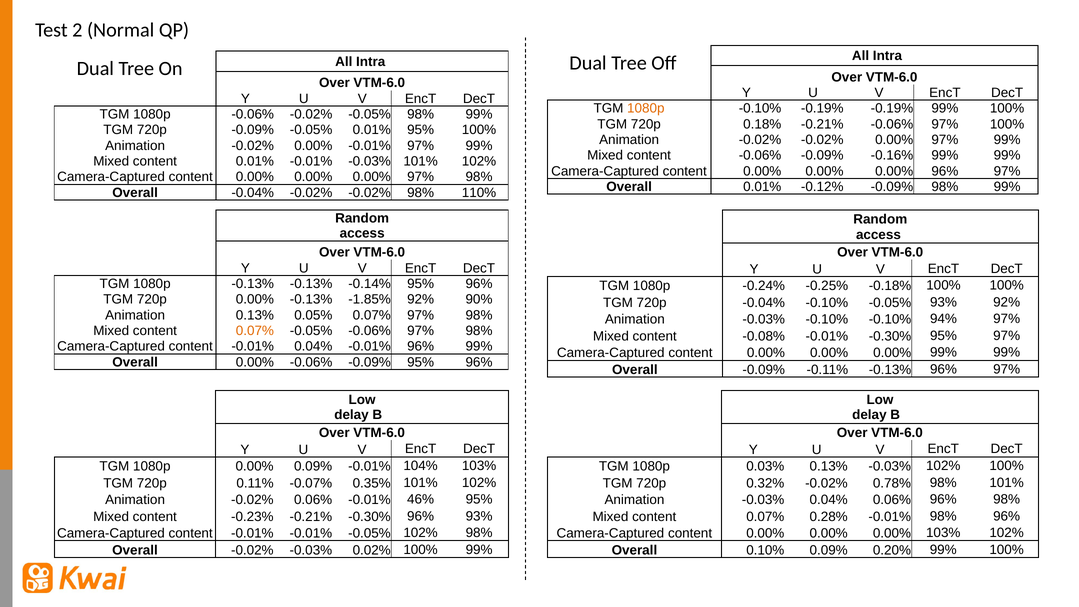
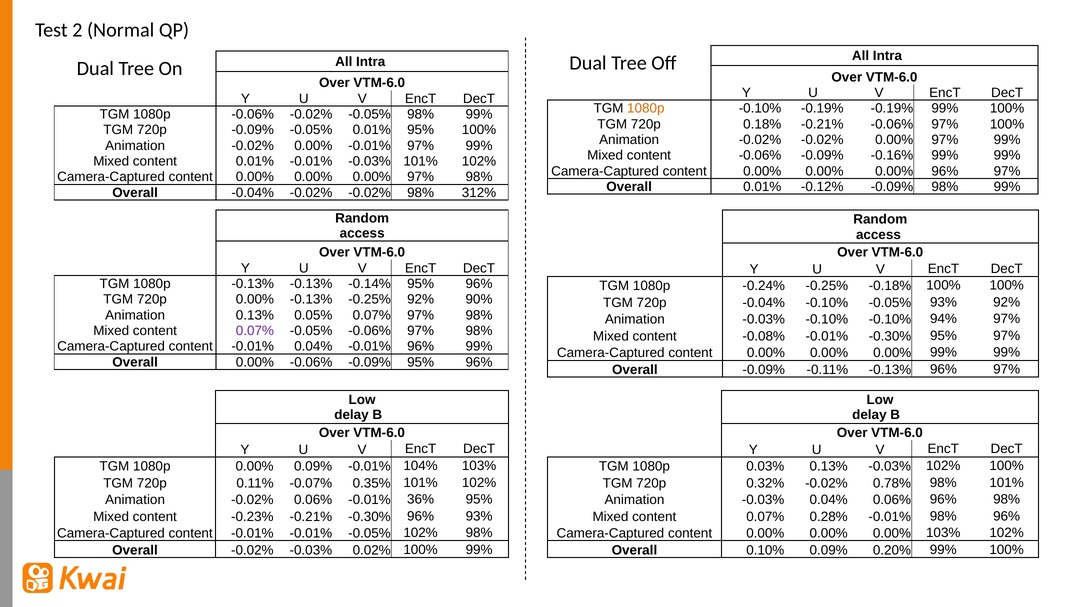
110%: 110% -> 312%
-0.13% -1.85%: -1.85% -> -0.25%
0.07% at (255, 331) colour: orange -> purple
46%: 46% -> 36%
